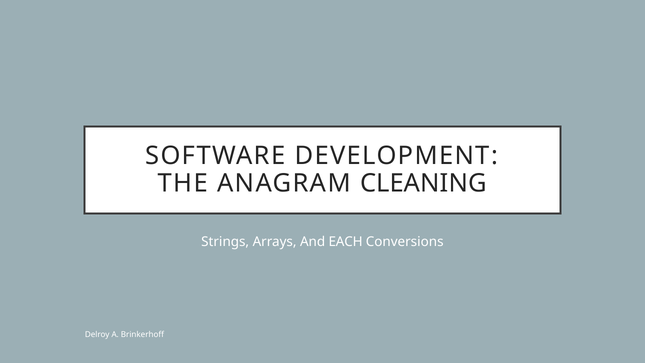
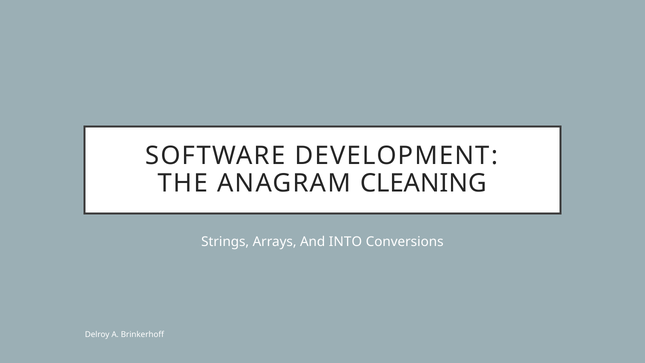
EACH: EACH -> INTO
